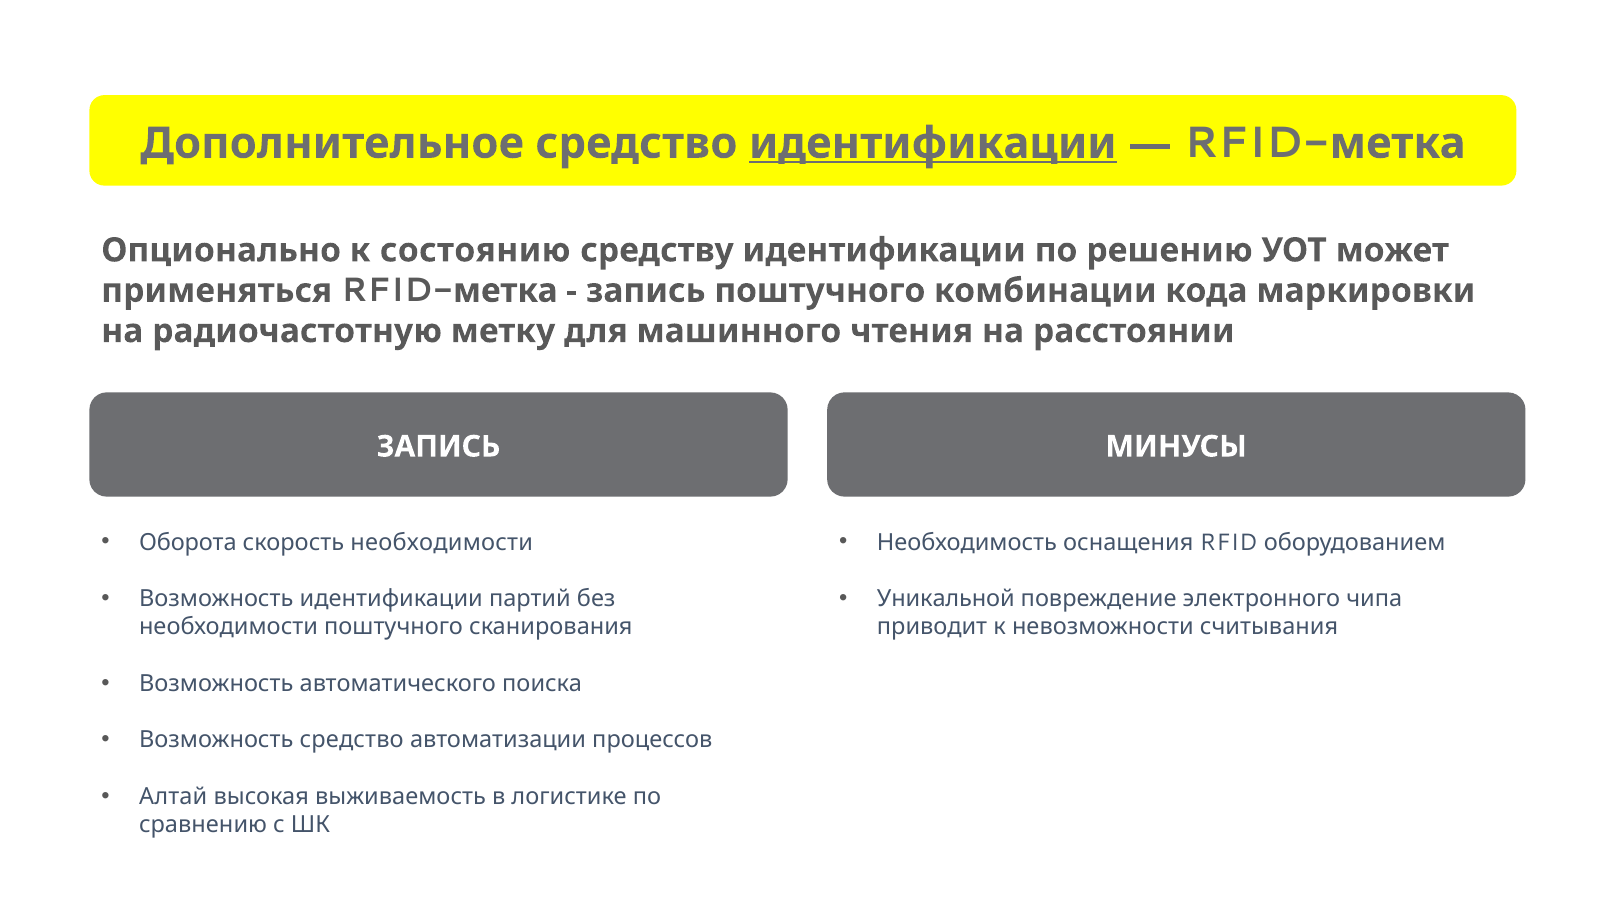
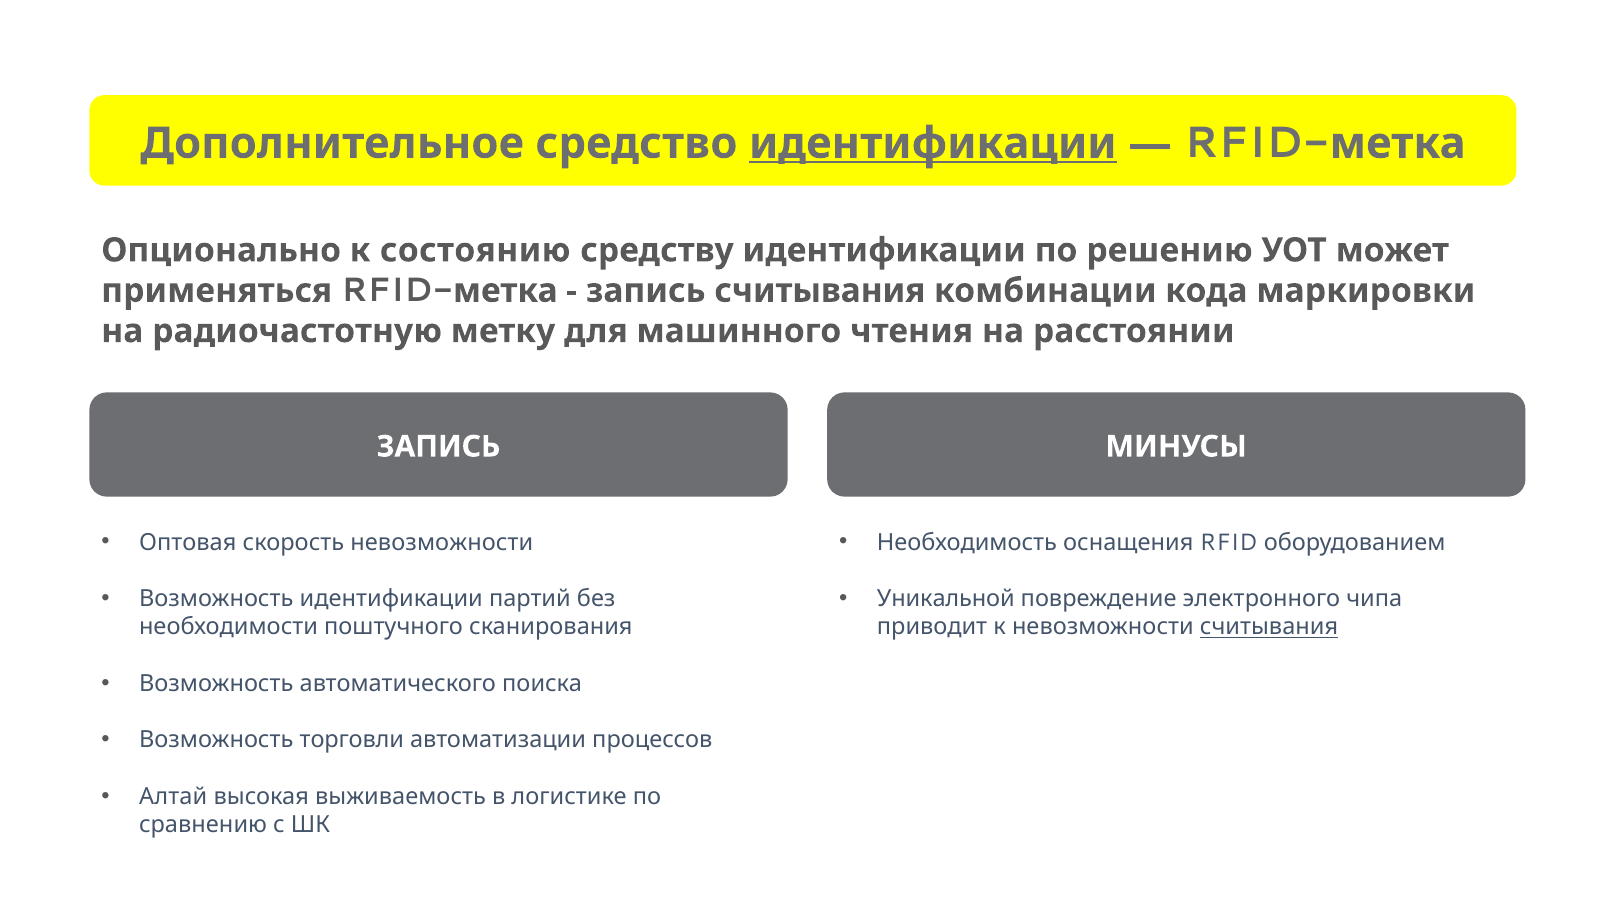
запись поштучного: поштучного -> считывания
Оборота: Оборота -> Оптовая
скорость необходимости: необходимости -> невозможности
считывания at (1269, 627) underline: none -> present
Возможность средство: средство -> торговли
